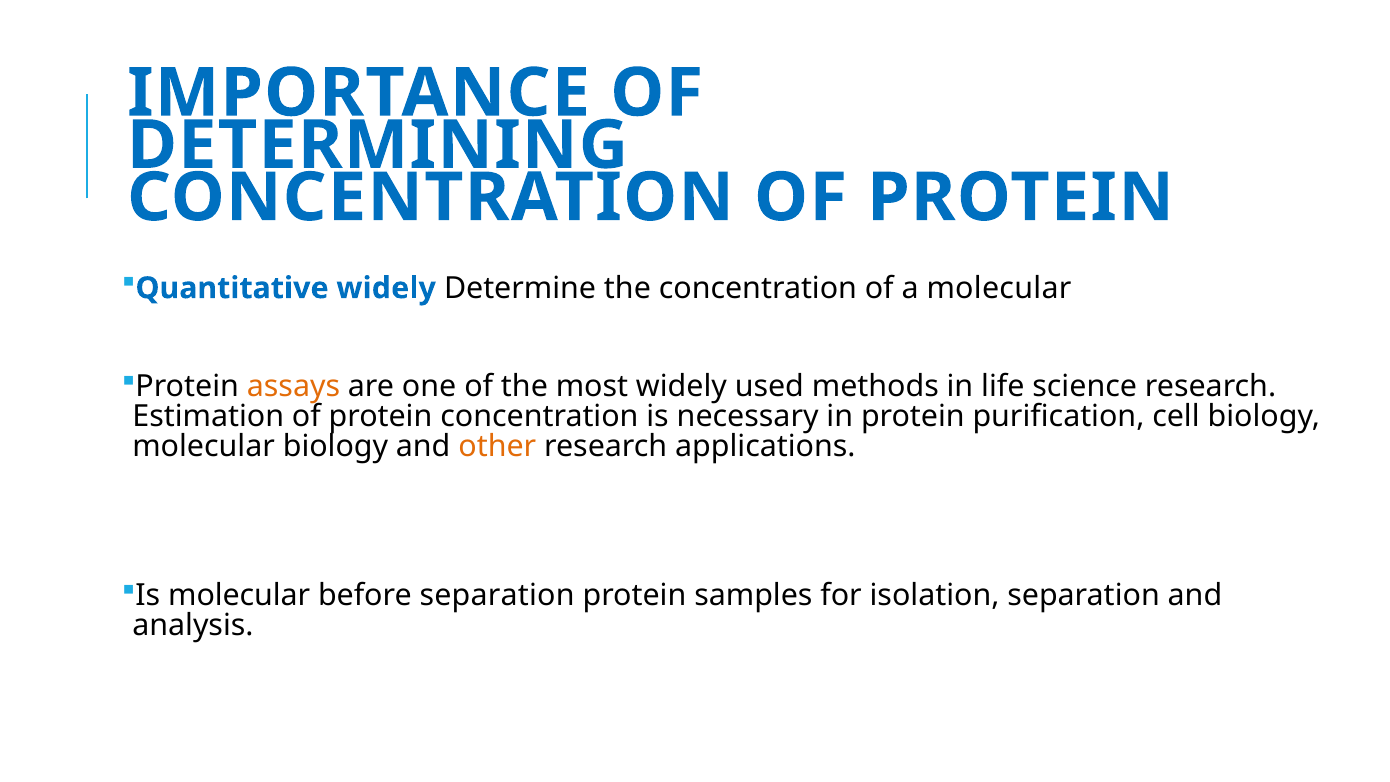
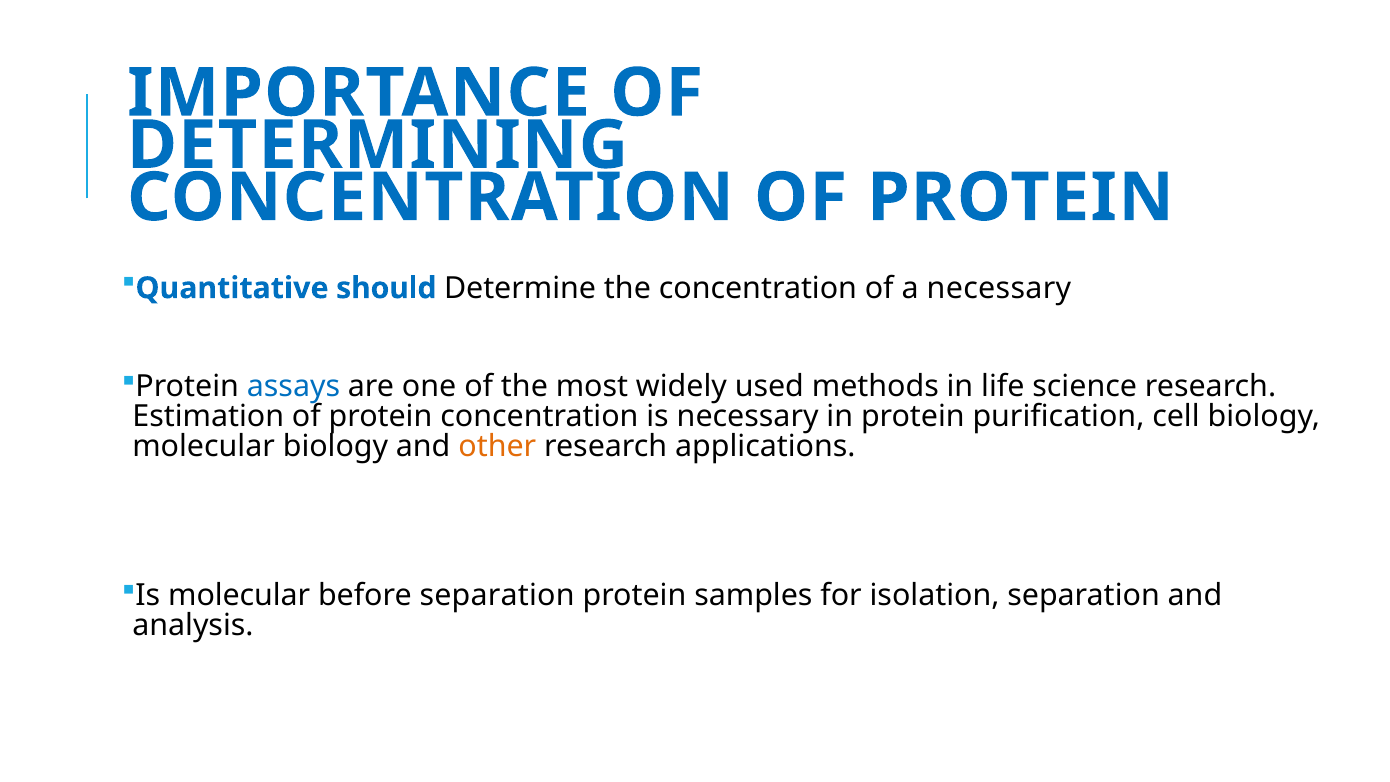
Quantitative widely: widely -> should
a molecular: molecular -> necessary
assays colour: orange -> blue
